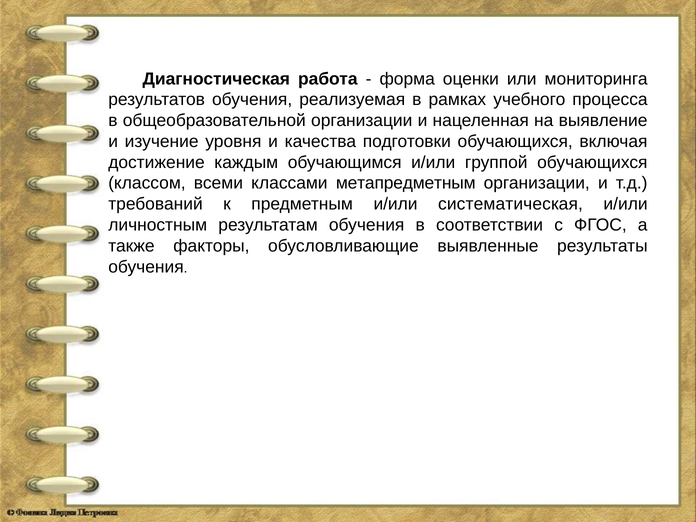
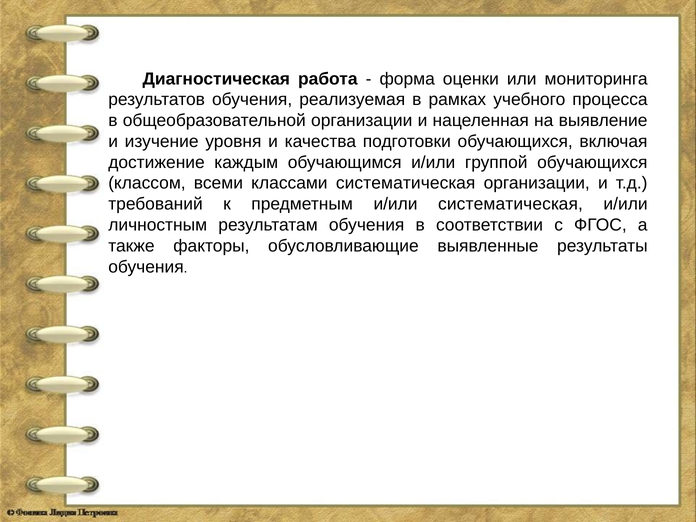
классами метапредметным: метапредметным -> систематическая
